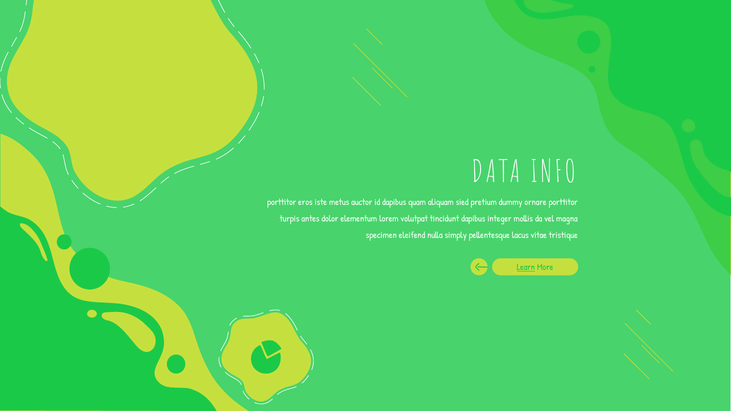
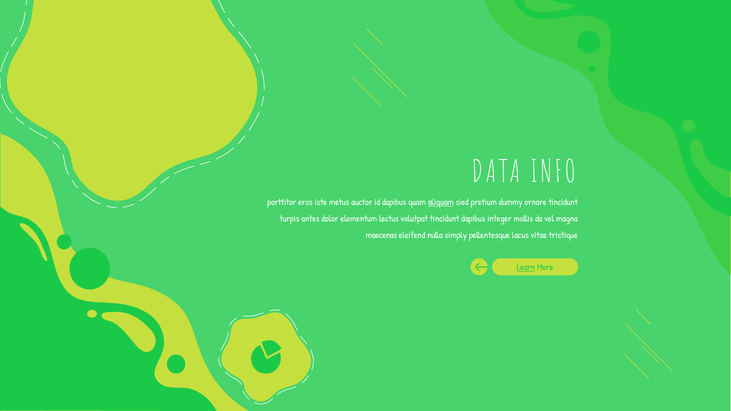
aliquam underline: none -> present
ornare porttitor: porttitor -> tincidunt
lorem: lorem -> lectus
specimen: specimen -> maecenas
